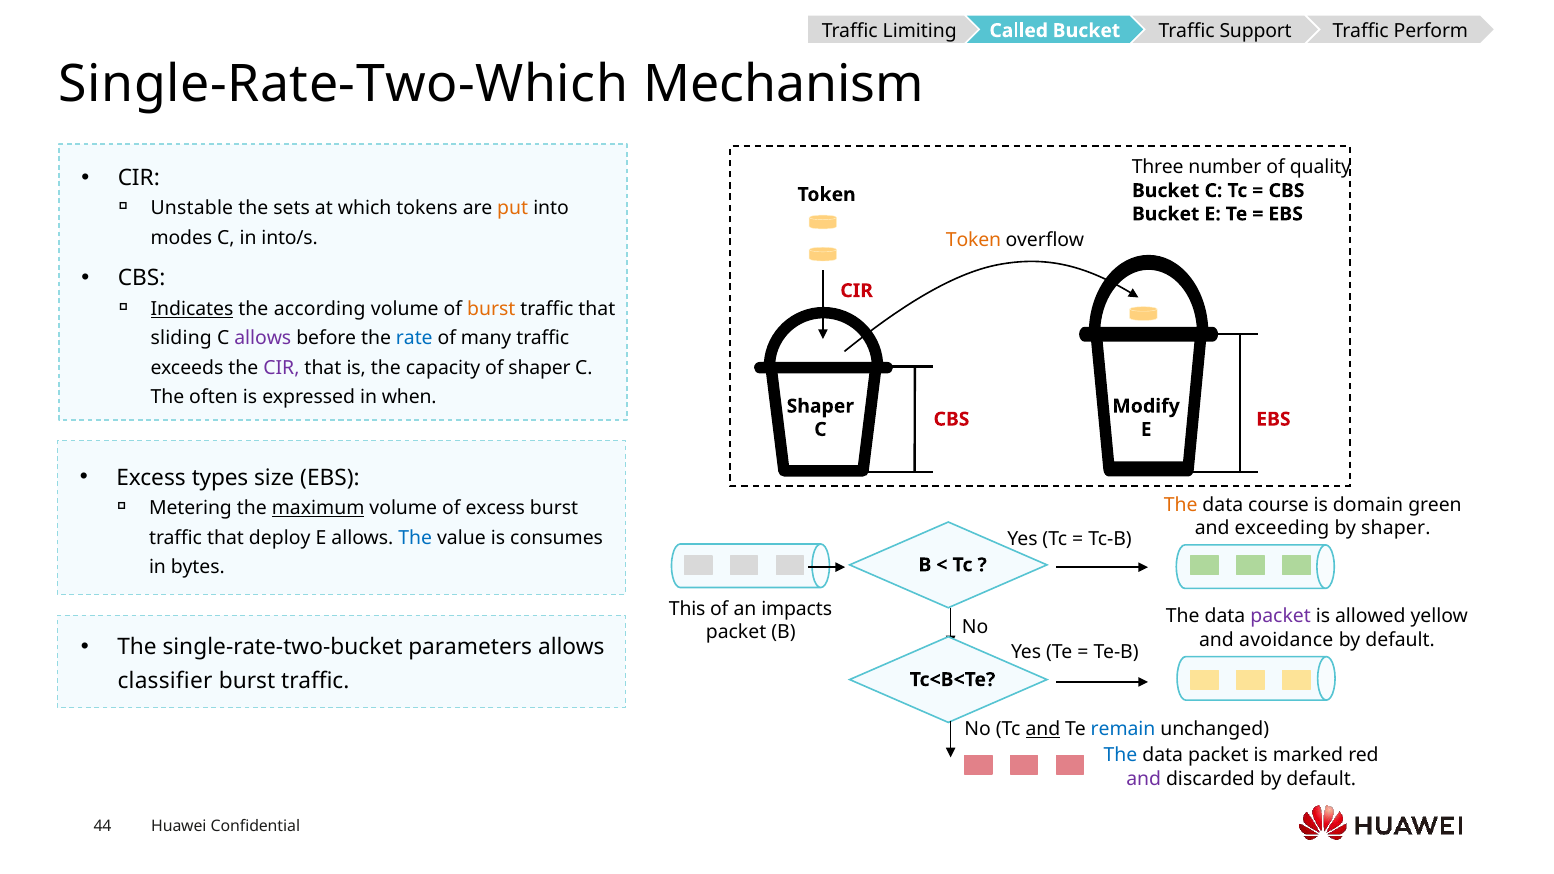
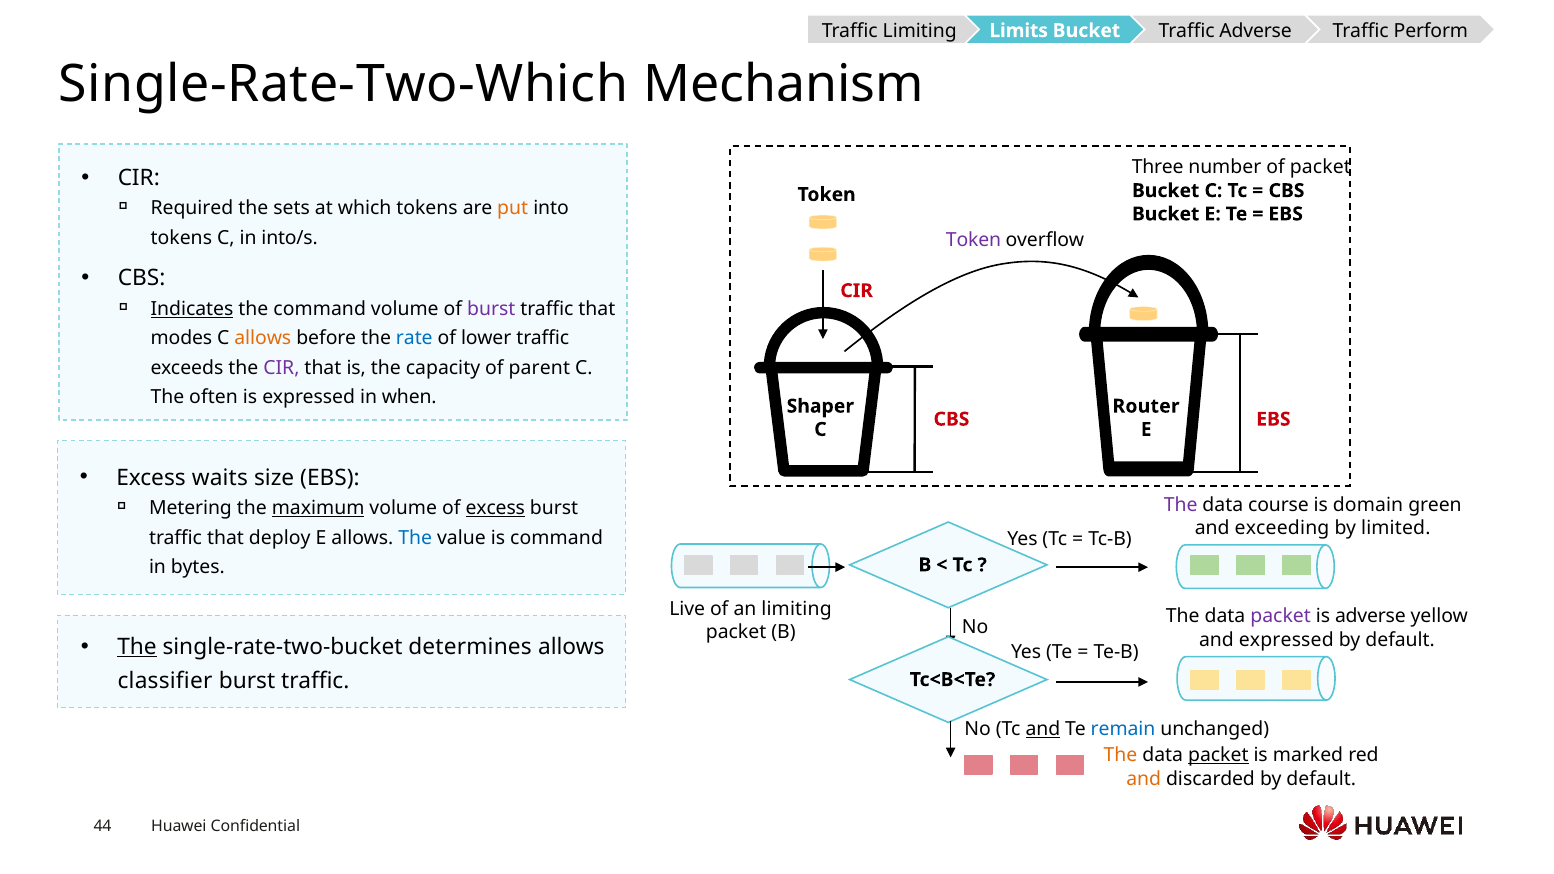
Called: Called -> Limits
Traffic Support: Support -> Adverse
of quality: quality -> packet
Unstable: Unstable -> Required
modes at (181, 238): modes -> tokens
Token at (973, 240) colour: orange -> purple
the according: according -> command
burst at (491, 309) colour: orange -> purple
sliding: sliding -> modes
allows at (263, 339) colour: purple -> orange
many: many -> lower
of shaper: shaper -> parent
Modify: Modify -> Router
types: types -> waits
The at (1181, 505) colour: orange -> purple
excess at (495, 509) underline: none -> present
by shaper: shaper -> limited
is consumes: consumes -> command
This: This -> Live
an impacts: impacts -> limiting
is allowed: allowed -> adverse
and avoidance: avoidance -> expressed
The at (137, 647) underline: none -> present
parameters: parameters -> determines
The at (1121, 756) colour: blue -> orange
packet at (1218, 756) underline: none -> present
and at (1144, 779) colour: purple -> orange
